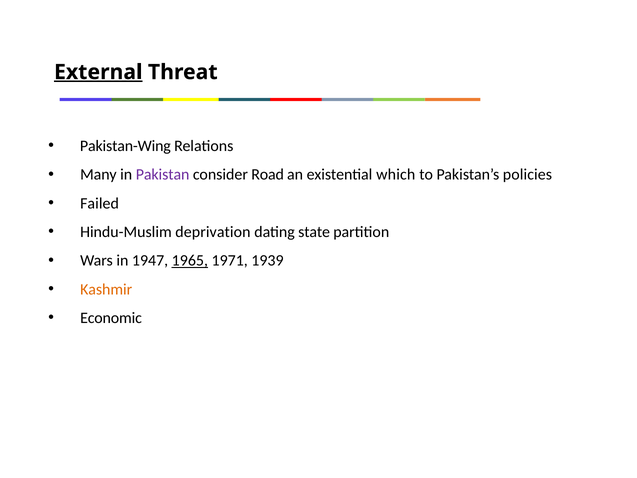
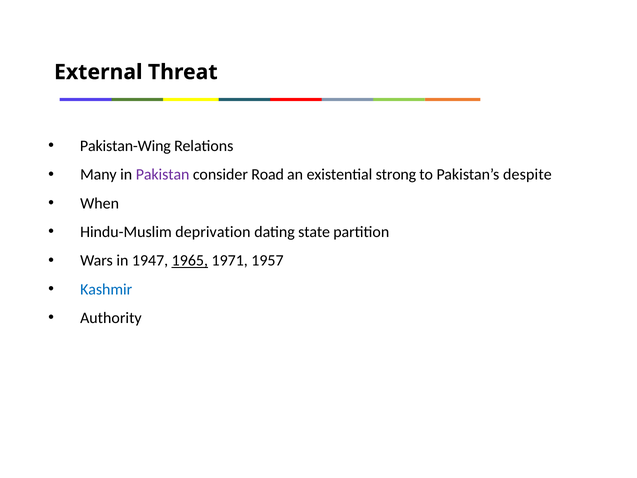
External underline: present -> none
which: which -> strong
policies: policies -> despite
Failed: Failed -> When
1939: 1939 -> 1957
Kashmir colour: orange -> blue
Economic: Economic -> Authority
